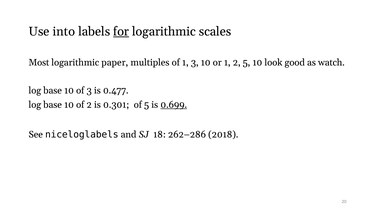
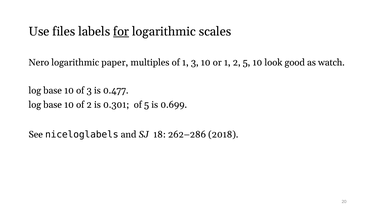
into: into -> files
Most: Most -> Nero
0.699 underline: present -> none
